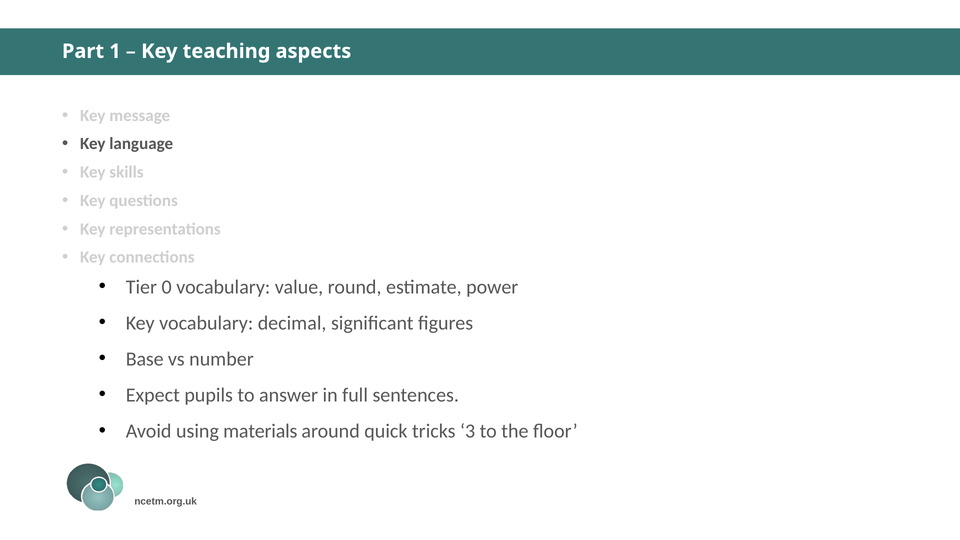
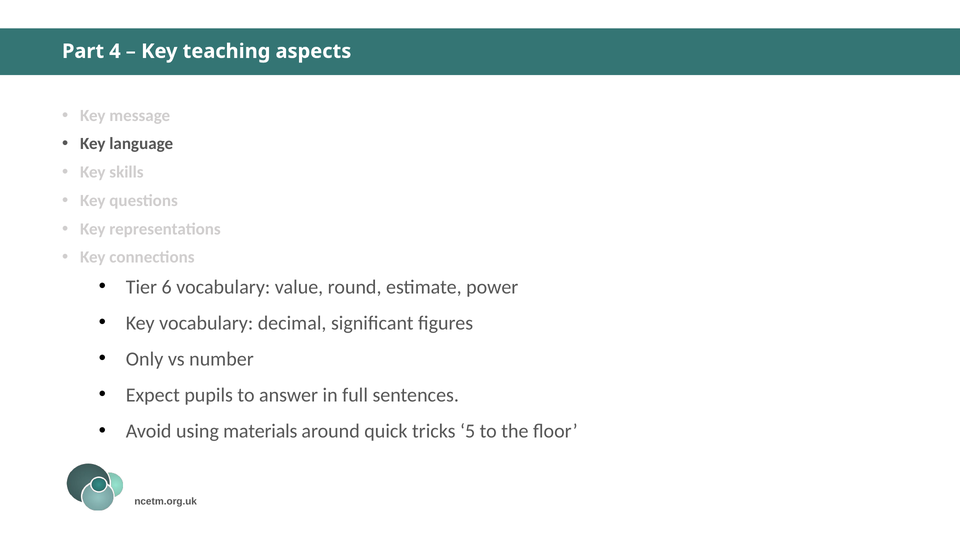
1: 1 -> 4
0: 0 -> 6
Base: Base -> Only
3: 3 -> 5
